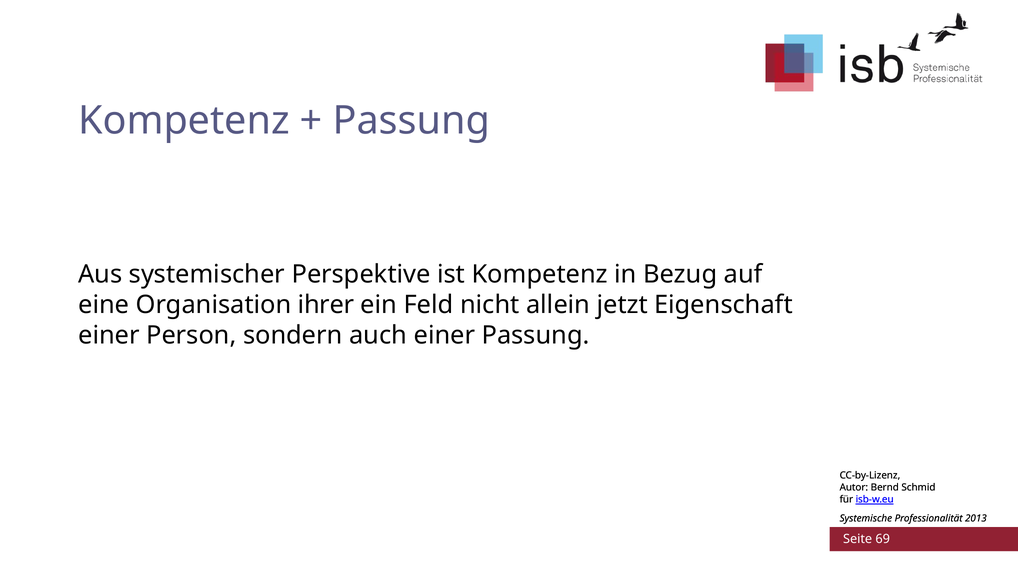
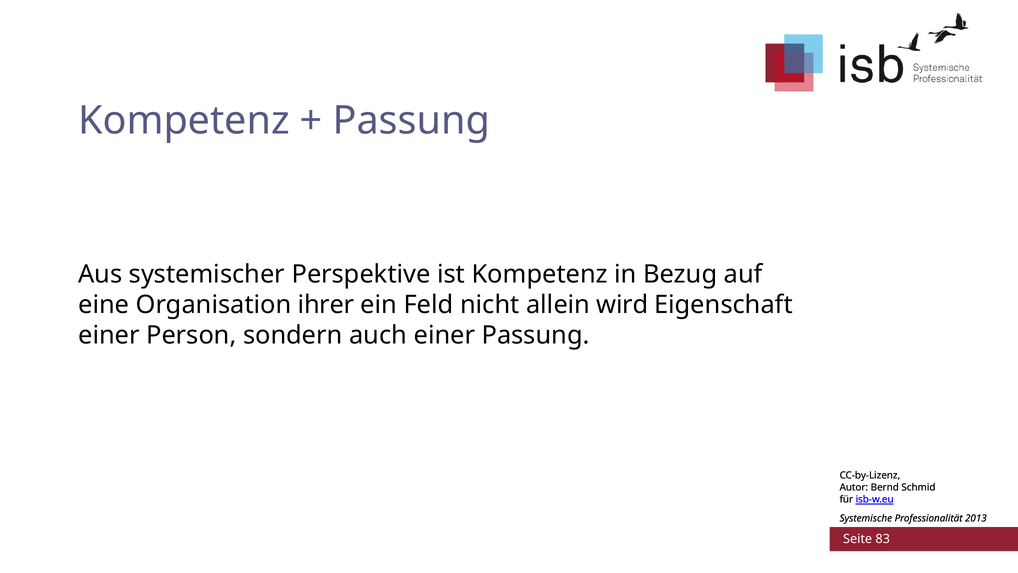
jetzt: jetzt -> wird
69: 69 -> 83
